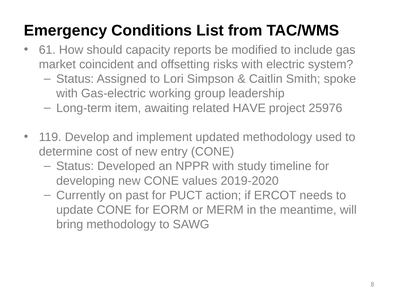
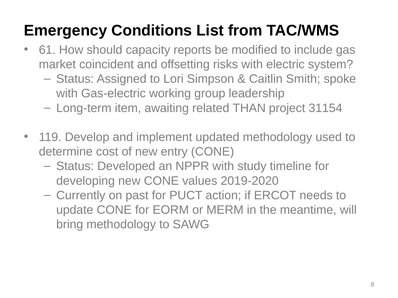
HAVE: HAVE -> THAN
25976: 25976 -> 31154
